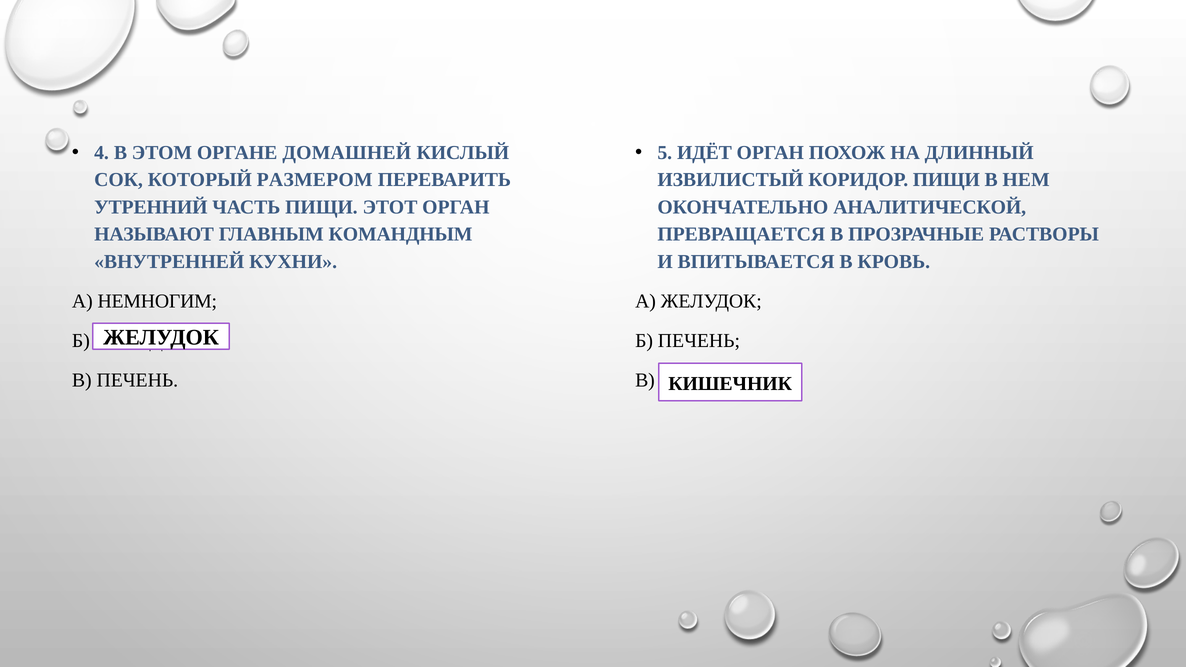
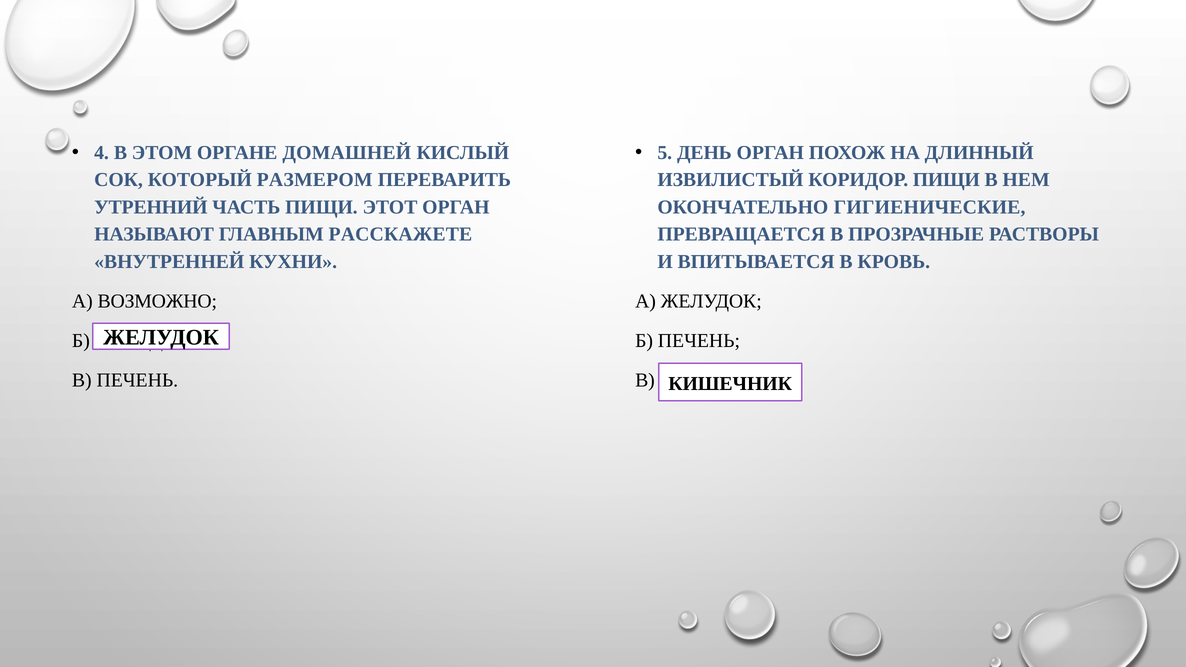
ИДЁТ: ИДЁТ -> ДЕНЬ
АНАЛИТИЧЕСКОЙ: АНАЛИТИЧЕСКОЙ -> ГИГИЕНИЧЕСКИЕ
КОМАНДНЫМ: КОМАНДНЫМ -> РАССКАЖЕТЕ
НЕМНОГИМ: НЕМНОГИМ -> ВОЗМОЖНО
